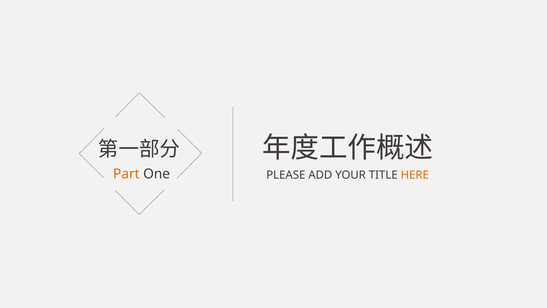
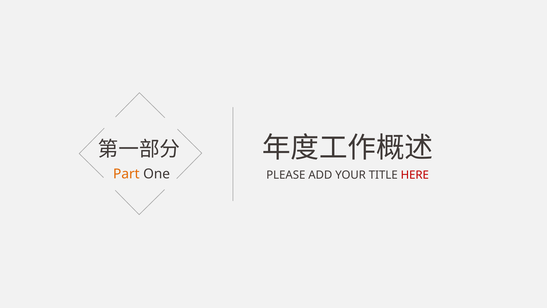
HERE colour: orange -> red
